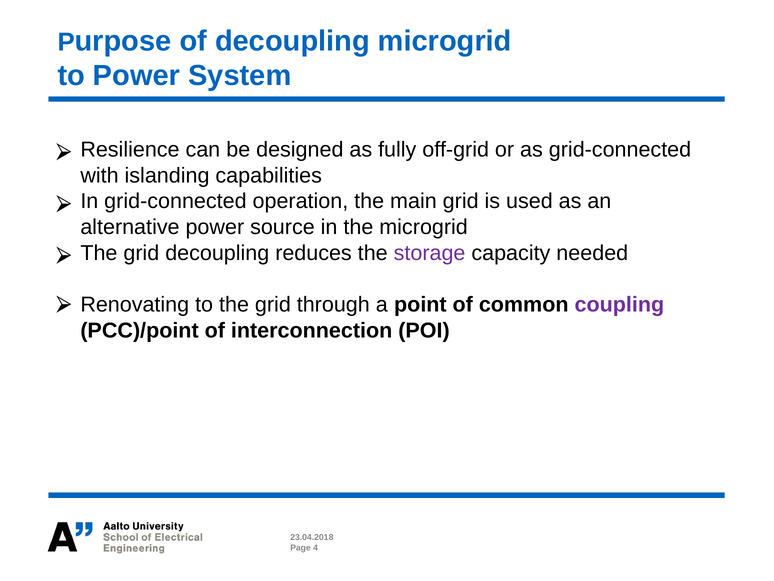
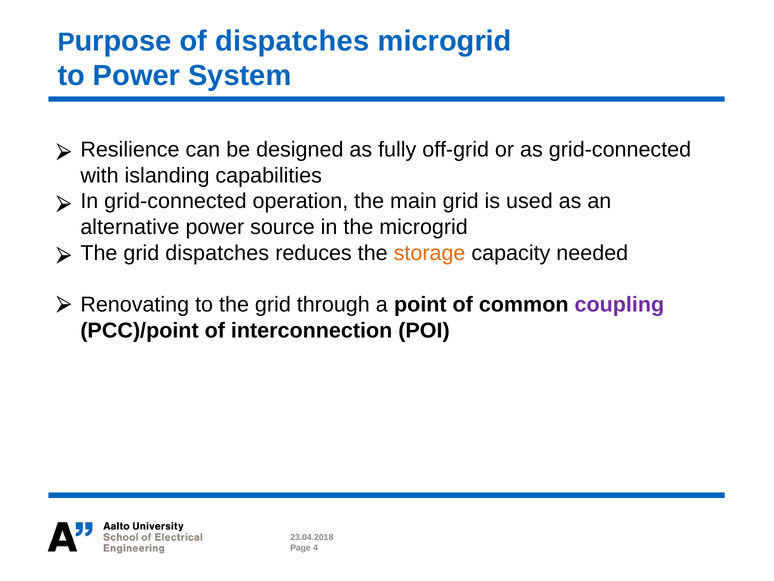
of decoupling: decoupling -> dispatches
grid decoupling: decoupling -> dispatches
storage colour: purple -> orange
